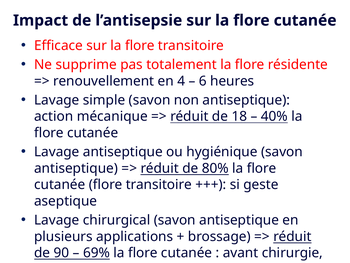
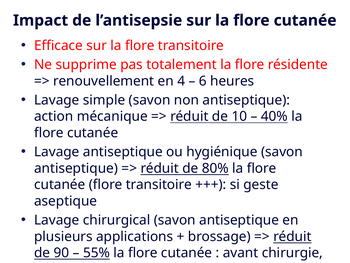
18: 18 -> 10
69%: 69% -> 55%
